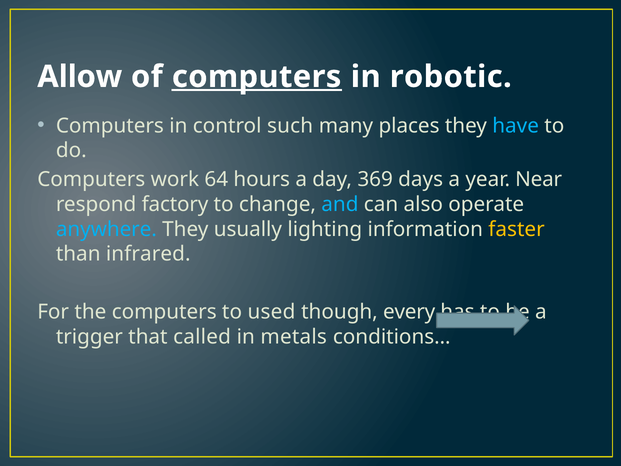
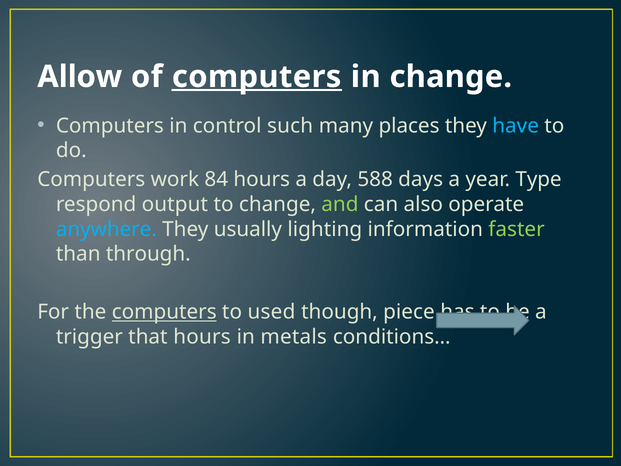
in robotic: robotic -> change
64: 64 -> 84
369: 369 -> 588
Near: Near -> Type
factory: factory -> output
and colour: light blue -> light green
faster colour: yellow -> light green
infrared: infrared -> through
computers at (164, 312) underline: none -> present
every: every -> piece
that called: called -> hours
